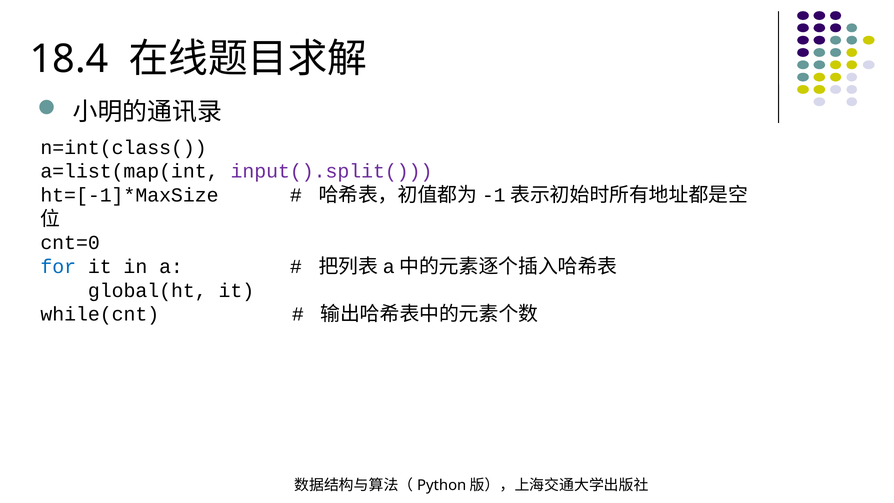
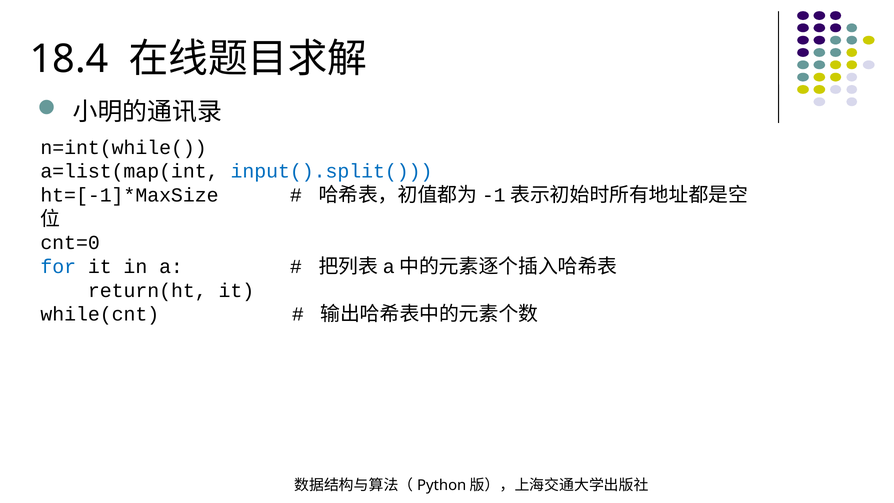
n=int(class(: n=int(class( -> n=int(while(
input().split( colour: purple -> blue
global(ht: global(ht -> return(ht
